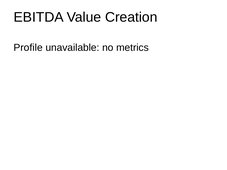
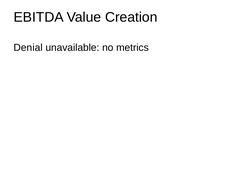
Profile: Profile -> Denial
